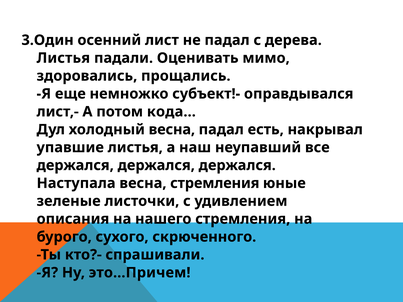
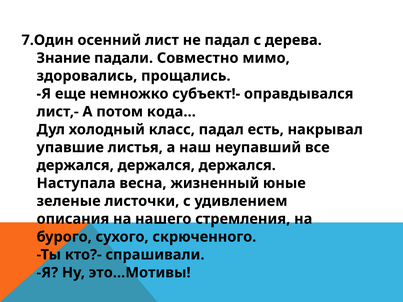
3.Один: 3.Один -> 7.Один
Листья at (63, 58): Листья -> Знание
Оценивать: Оценивать -> Совместно
холодный весна: весна -> класс
весна стремления: стремления -> жизненный
это…Причем: это…Причем -> это…Мотивы
